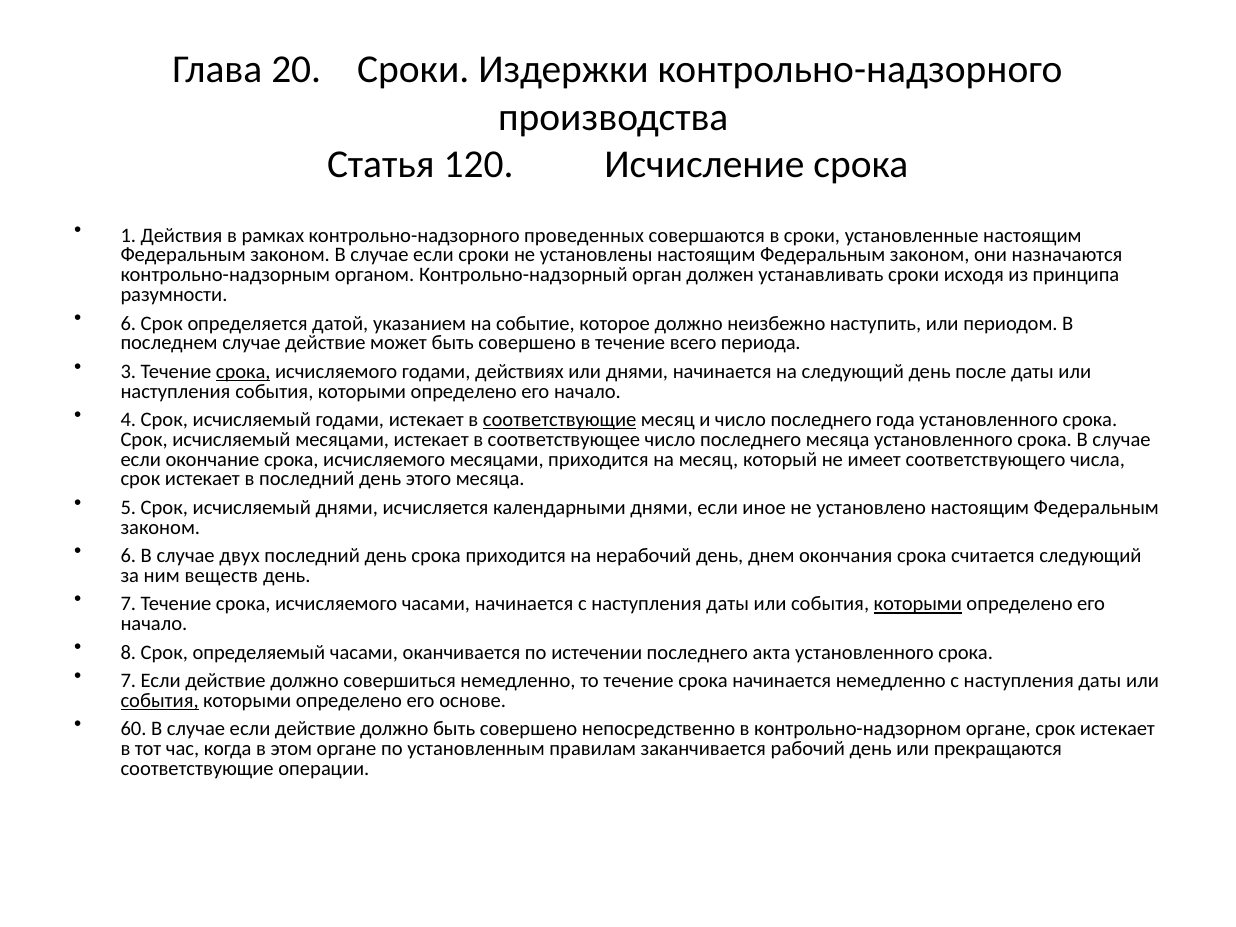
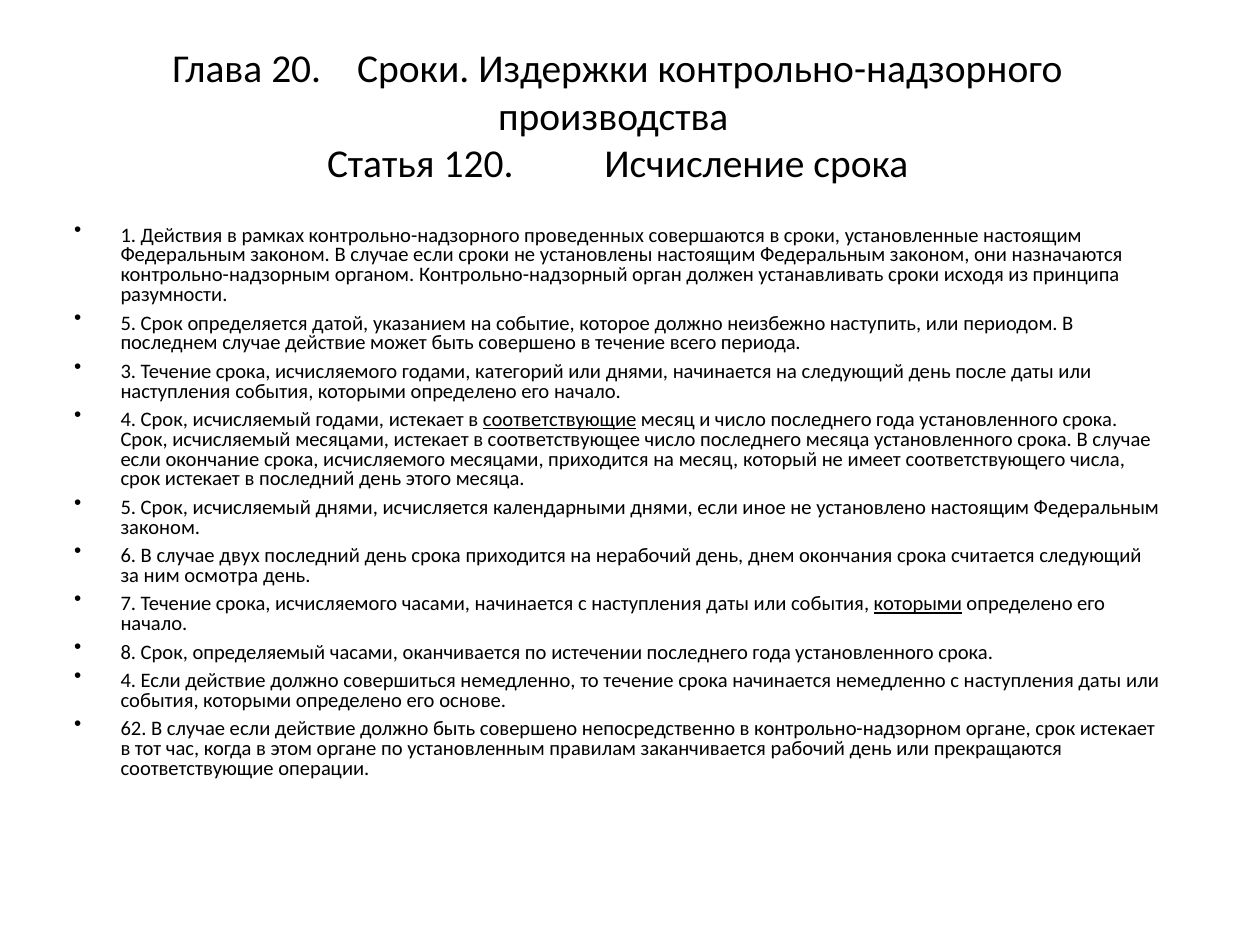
6 at (128, 323): 6 -> 5
срока at (243, 372) underline: present -> none
действиях: действиях -> категорий
веществ: веществ -> осмотра
истечении последнего акта: акта -> года
7 at (128, 681): 7 -> 4
события at (160, 701) underline: present -> none
60: 60 -> 62
